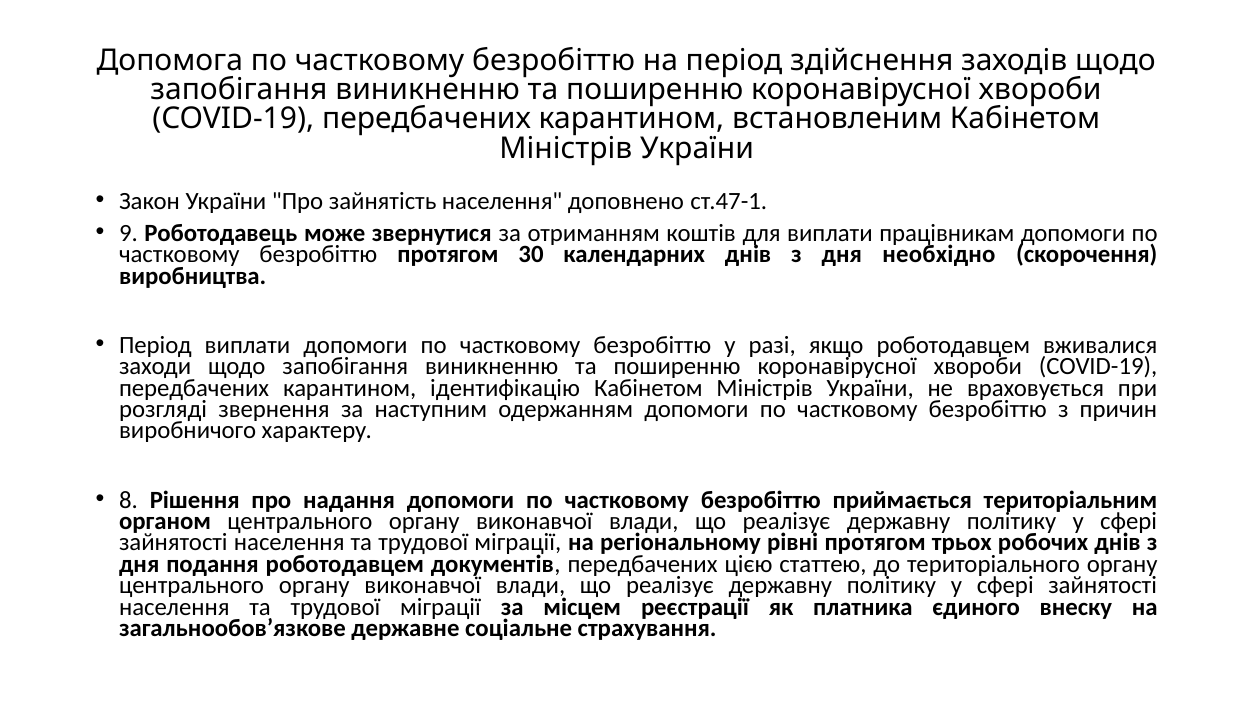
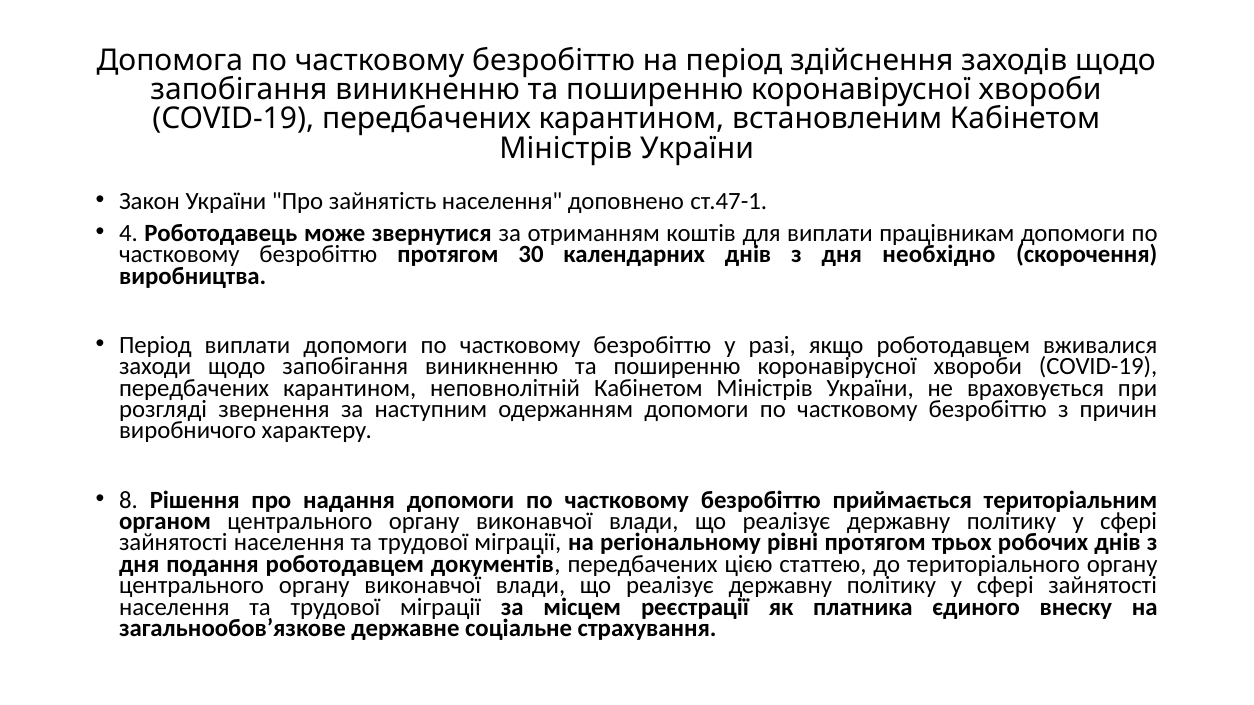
9: 9 -> 4
ідентифікацію: ідентифікацію -> неповнолітній
